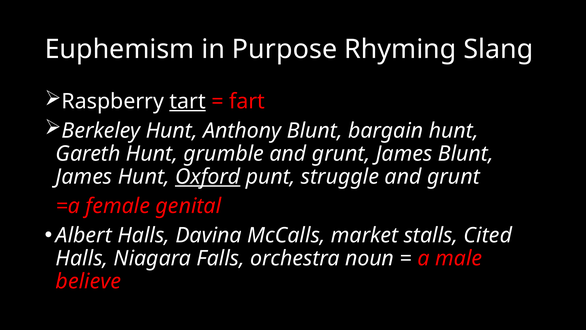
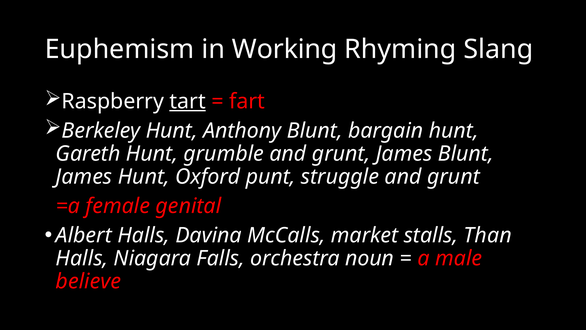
Purpose: Purpose -> Working
Oxford underline: present -> none
Cited: Cited -> Than
